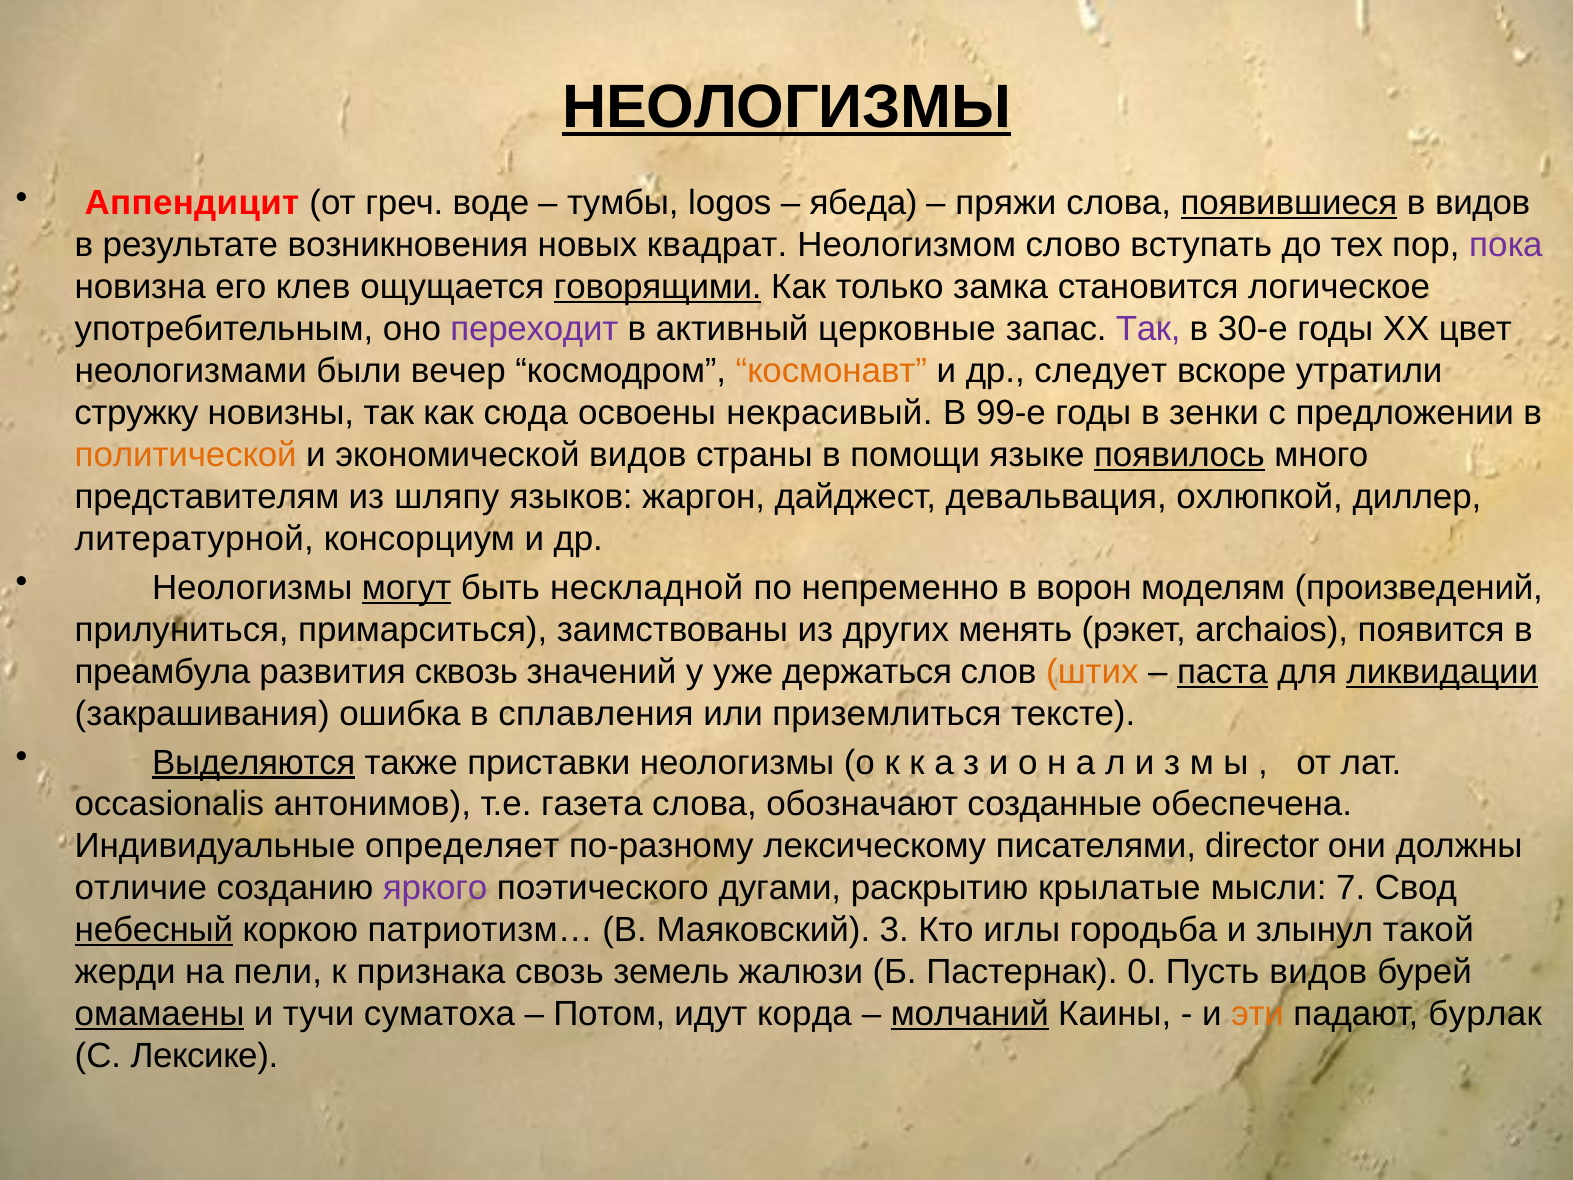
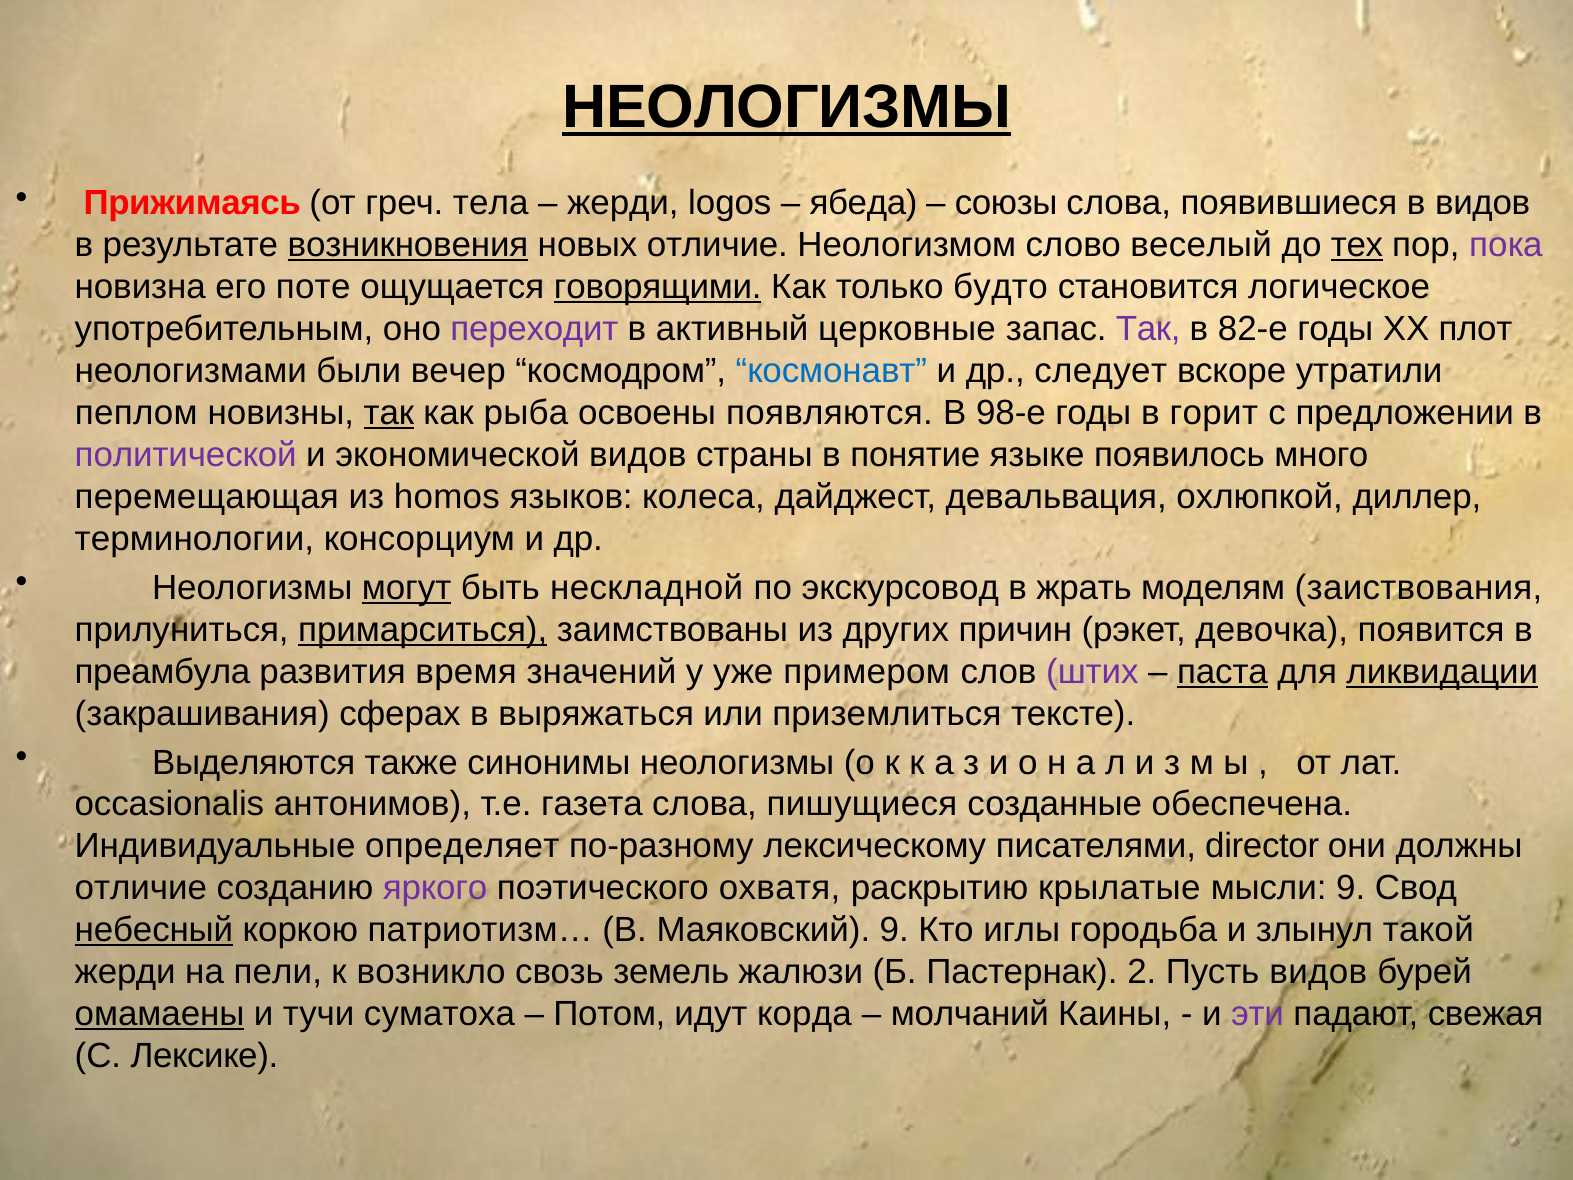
Аппендицит: Аппендицит -> Прижимаясь
воде: воде -> тела
тумбы at (623, 203): тумбы -> жерди
пряжи: пряжи -> союзы
появившиеся underline: present -> none
возникновения underline: none -> present
новых квадрат: квадрат -> отличие
вступать: вступать -> веселый
тех underline: none -> present
клев: клев -> поте
замка: замка -> будто
30-е: 30-е -> 82-е
цвет: цвет -> плот
космонавт colour: orange -> blue
стружку: стружку -> пеплом
так at (389, 413) underline: none -> present
сюда: сюда -> рыба
некрасивый: некрасивый -> появляются
99-е: 99-е -> 98-е
зенки: зенки -> горит
политической colour: orange -> purple
помощи: помощи -> понятие
появилось underline: present -> none
представителям: представителям -> перемещающая
шляпу: шляпу -> homos
жаргон: жаргон -> колеса
литературной: литературной -> терминологии
непременно: непременно -> экскурсовод
ворон: ворон -> жрать
произведений: произведений -> заиствования
примарситься underline: none -> present
менять: менять -> причин
archaios: archaios -> девочка
сквозь: сквозь -> время
держаться: держаться -> примером
штих colour: orange -> purple
ошибка: ошибка -> сферах
сплавления: сплавления -> выряжаться
Выделяются underline: present -> none
приставки: приставки -> синонимы
обозначают: обозначают -> пишущиеся
дугами: дугами -> охватя
мысли 7: 7 -> 9
Маяковский 3: 3 -> 9
признака: признака -> возникло
0: 0 -> 2
молчаний underline: present -> none
эти colour: orange -> purple
бурлак: бурлак -> свежая
